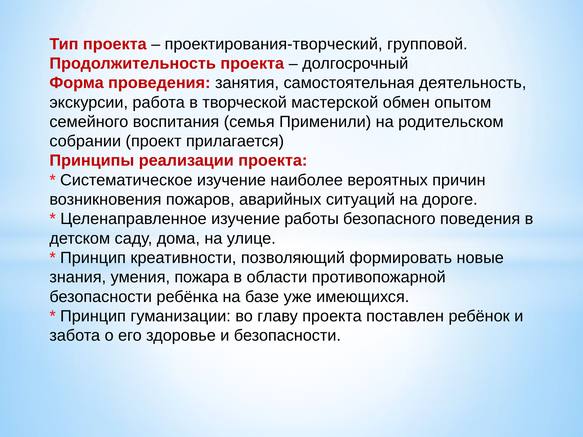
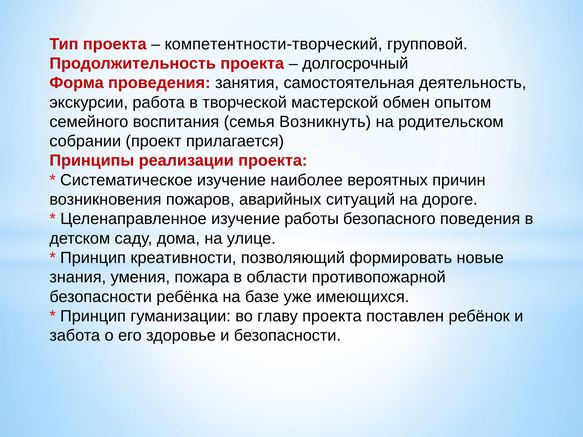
проектирования-творческий: проектирования-творческий -> компетентности-творческий
Применили: Применили -> Возникнуть
